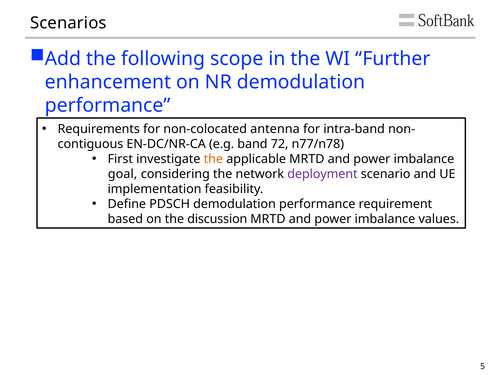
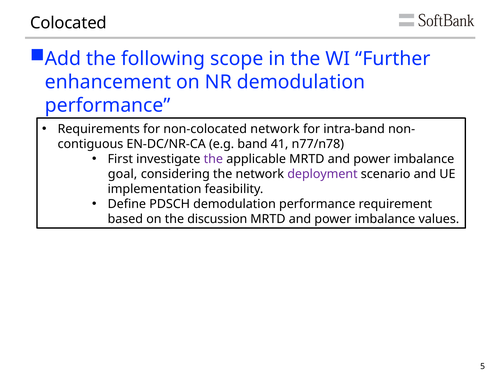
Scenarios: Scenarios -> Colocated
non-colocated antenna: antenna -> network
72: 72 -> 41
the at (213, 159) colour: orange -> purple
